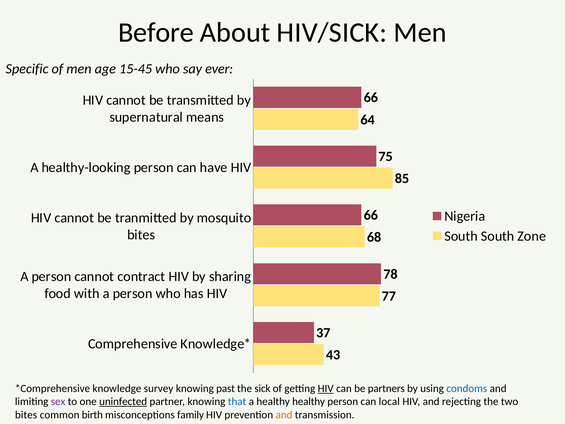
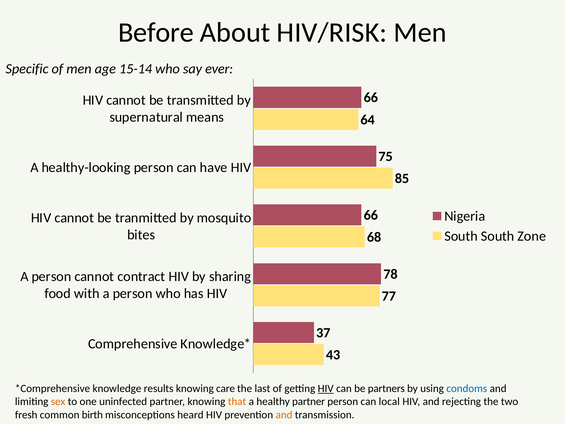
HIV/SICK: HIV/SICK -> HIV/RISK
15-45: 15-45 -> 15-14
survey: survey -> results
past: past -> care
sick: sick -> last
sex colour: purple -> orange
uninfected underline: present -> none
that colour: blue -> orange
healthy healthy: healthy -> partner
bites at (26, 415): bites -> fresh
family: family -> heard
